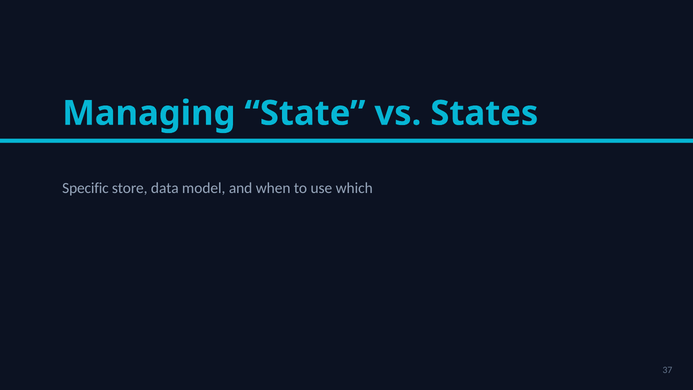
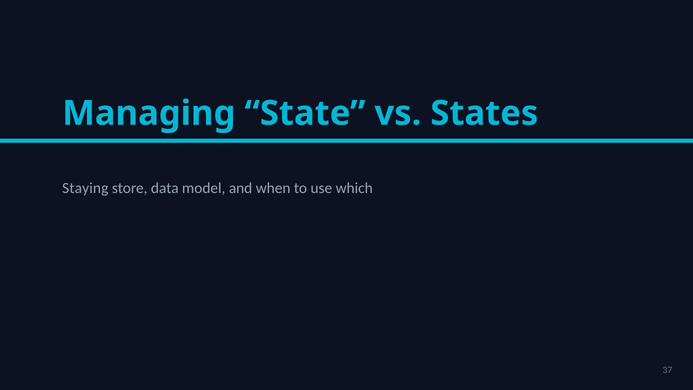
Specific: Specific -> Staying
